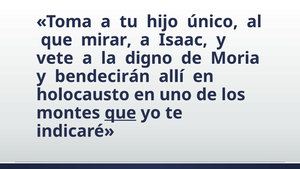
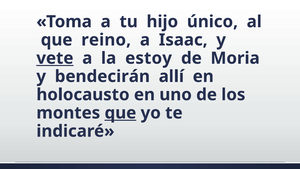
mirar: mirar -> reino
vete underline: none -> present
digno: digno -> estoy
